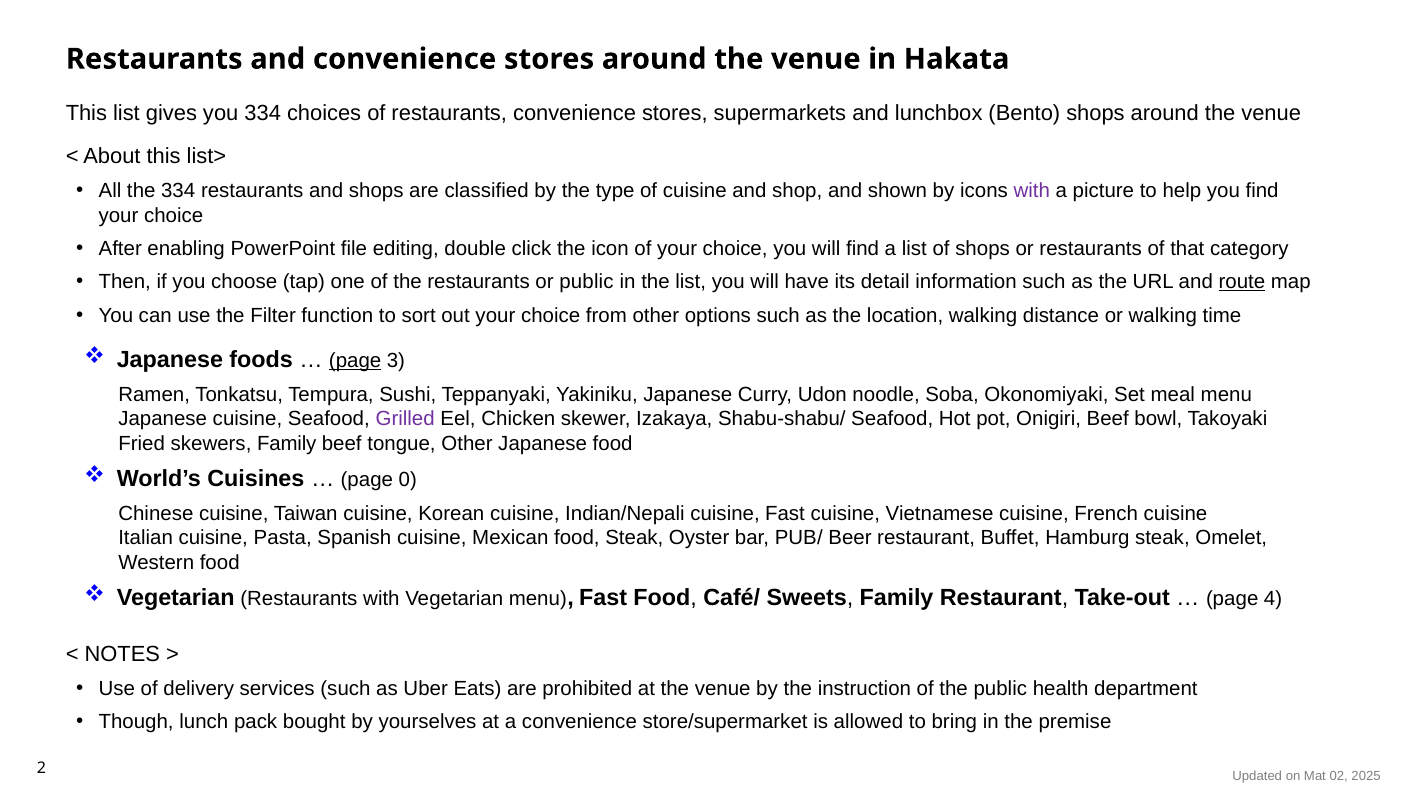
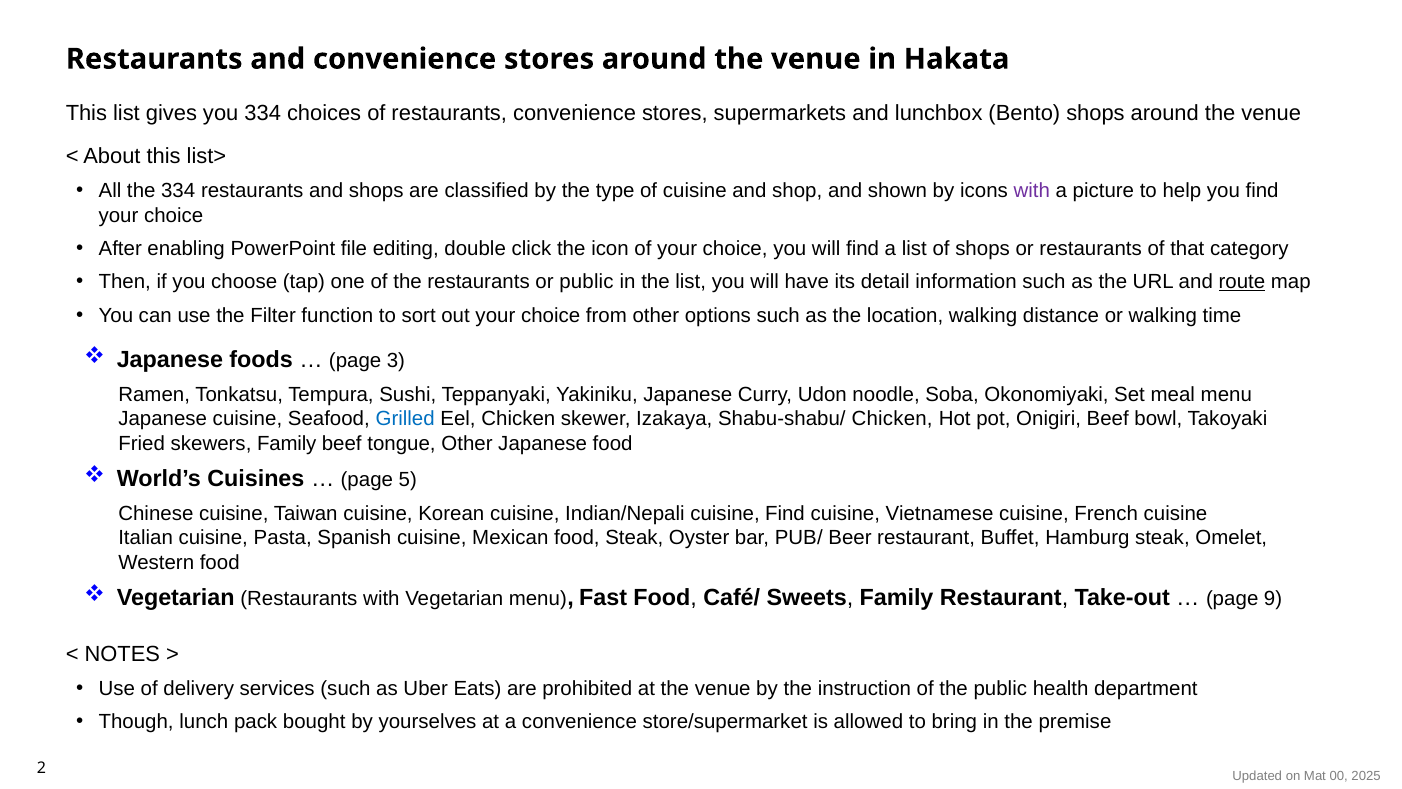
page at (355, 360) underline: present -> none
Grilled colour: purple -> blue
Shabu-shabu/ Seafood: Seafood -> Chicken
0: 0 -> 5
cuisine Fast: Fast -> Find
4: 4 -> 9
02: 02 -> 00
